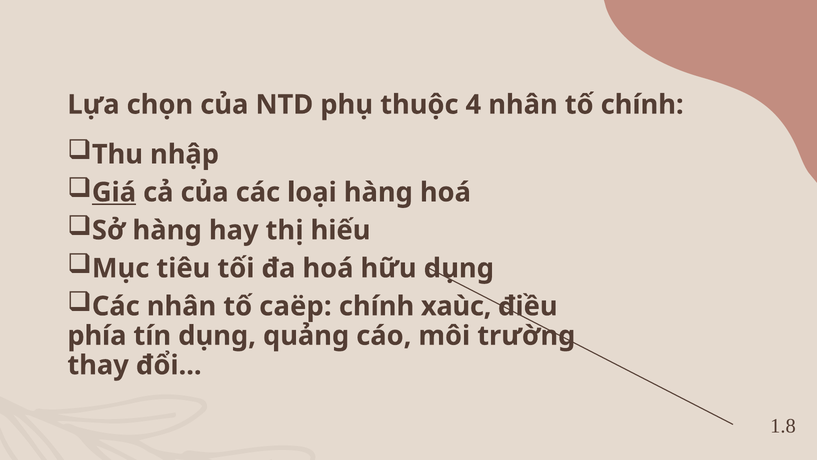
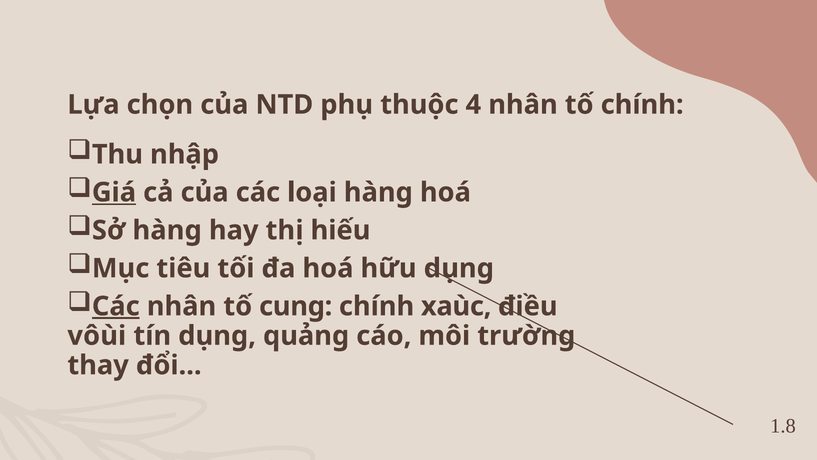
Các at (116, 306) underline: none -> present
caëp: caëp -> cung
phía: phía -> vôùi
